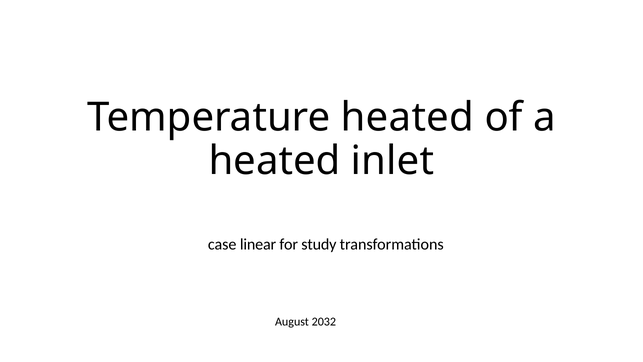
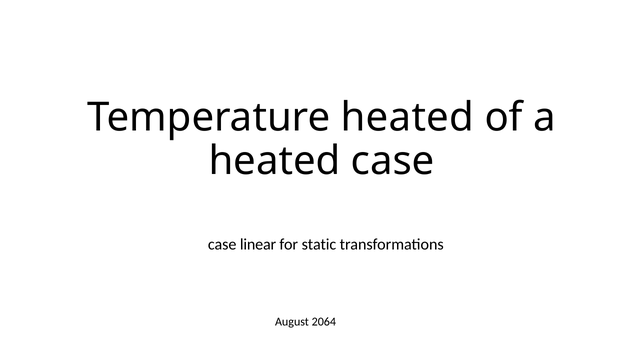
heated inlet: inlet -> case
study: study -> static
2032: 2032 -> 2064
